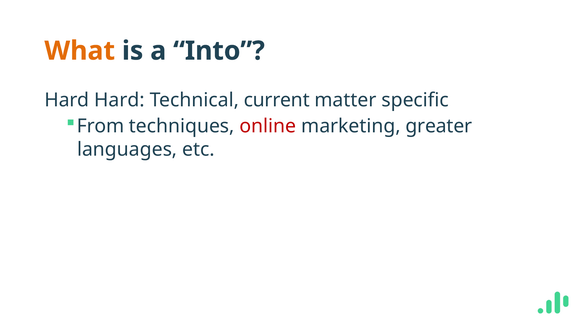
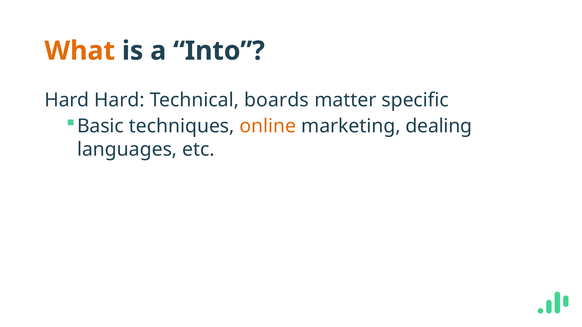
current: current -> boards
From: From -> Basic
online colour: red -> orange
greater: greater -> dealing
